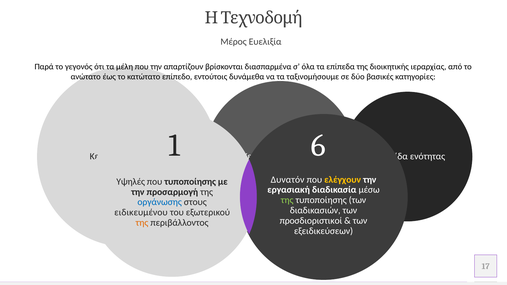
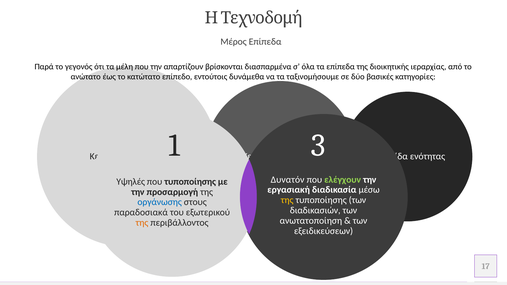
Μέρος Ευελιξία: Ευελιξία -> Επίπεδα
6: 6 -> 3
ελέγχουν colour: yellow -> light green
της at (287, 200) colour: light green -> yellow
ειδικευμένου: ειδικευμένου -> παραδοσιακά
προσδιοριστικοί: προσδιοριστικοί -> ανωτατοποίηση
